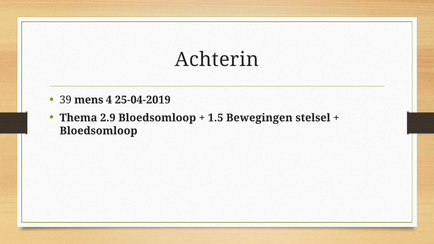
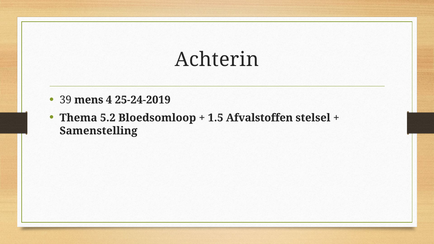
25-04-2019: 25-04-2019 -> 25-24-2019
2.9: 2.9 -> 5.2
Bewegingen: Bewegingen -> Afvalstoffen
Bloedsomloop at (98, 131): Bloedsomloop -> Samenstelling
